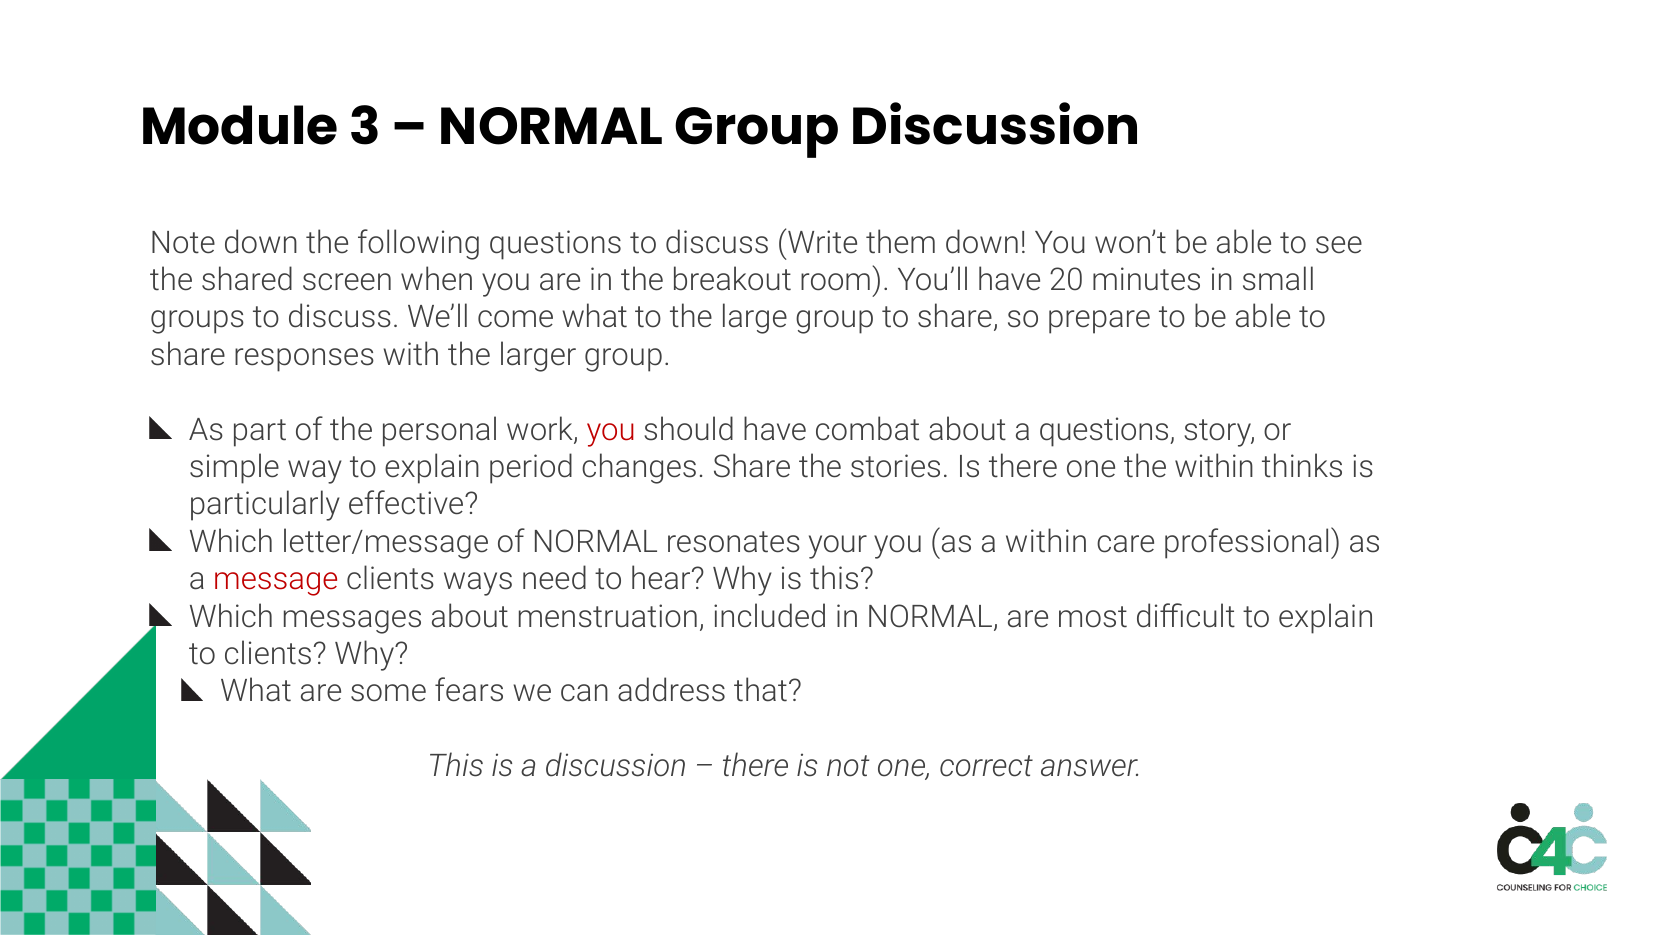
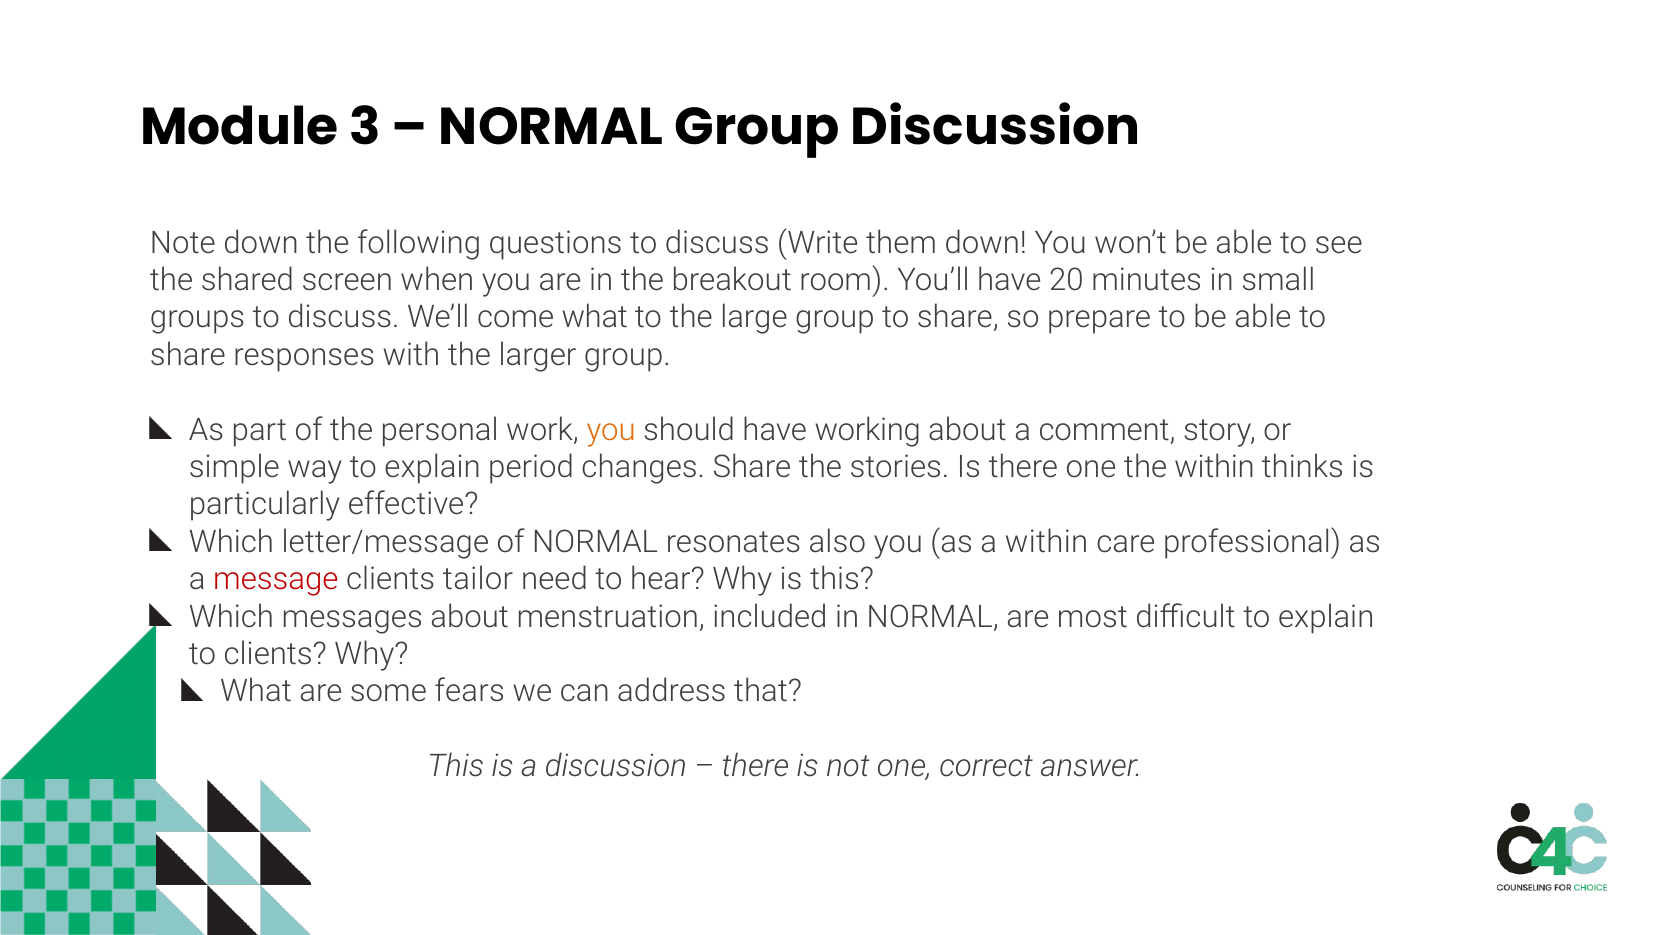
you at (611, 430) colour: red -> orange
combat: combat -> working
a questions: questions -> comment
your: your -> also
ways: ways -> tailor
